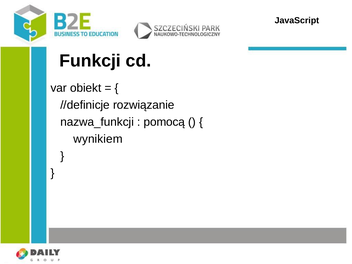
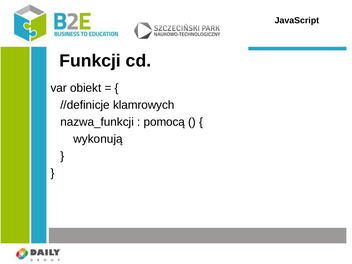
rozwiązanie: rozwiązanie -> klamrowych
wynikiem: wynikiem -> wykonują
